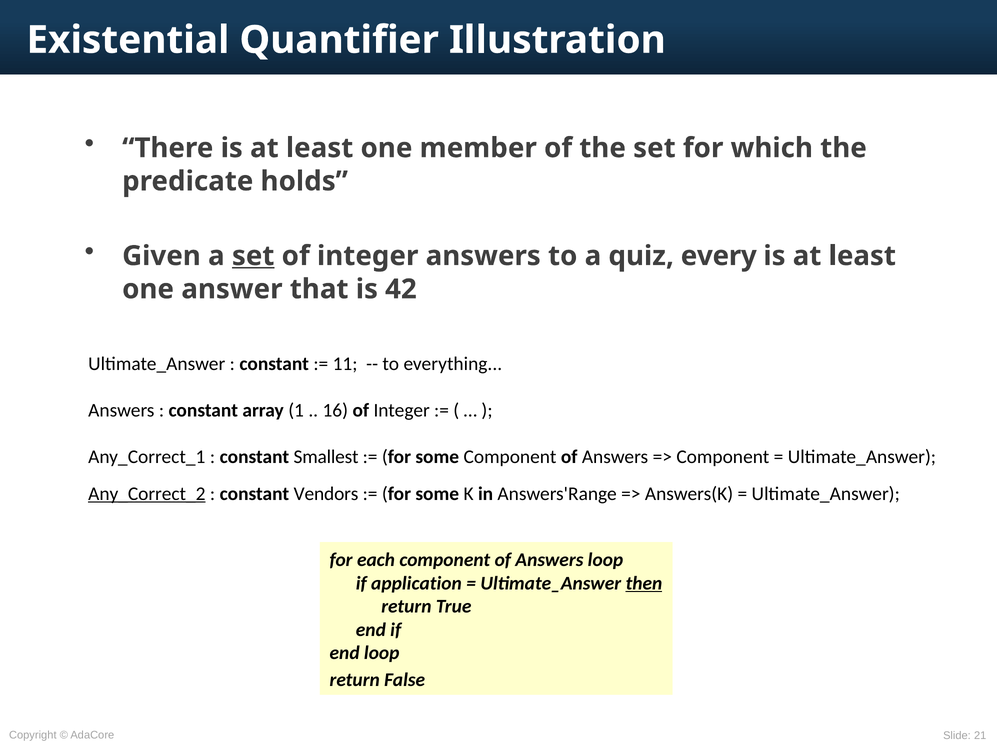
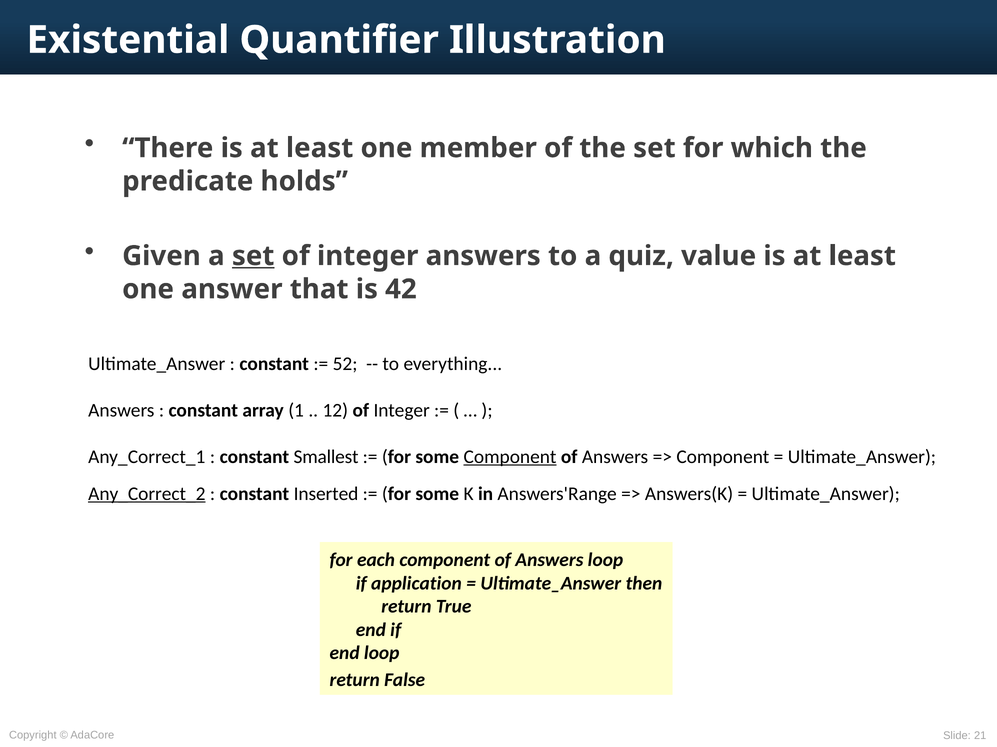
every: every -> value
11: 11 -> 52
16: 16 -> 12
Component at (510, 457) underline: none -> present
Vendors: Vendors -> Inserted
then underline: present -> none
